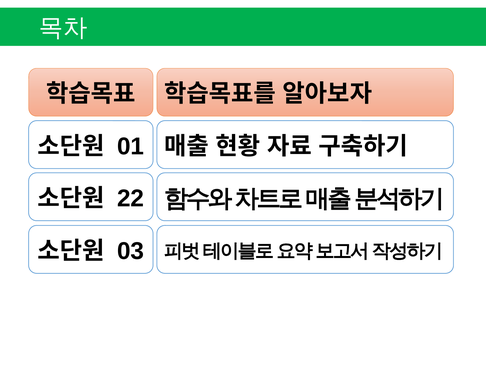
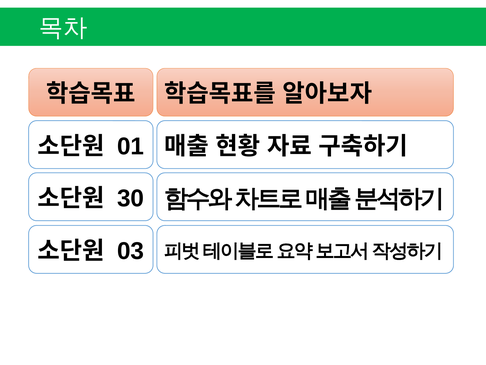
22: 22 -> 30
